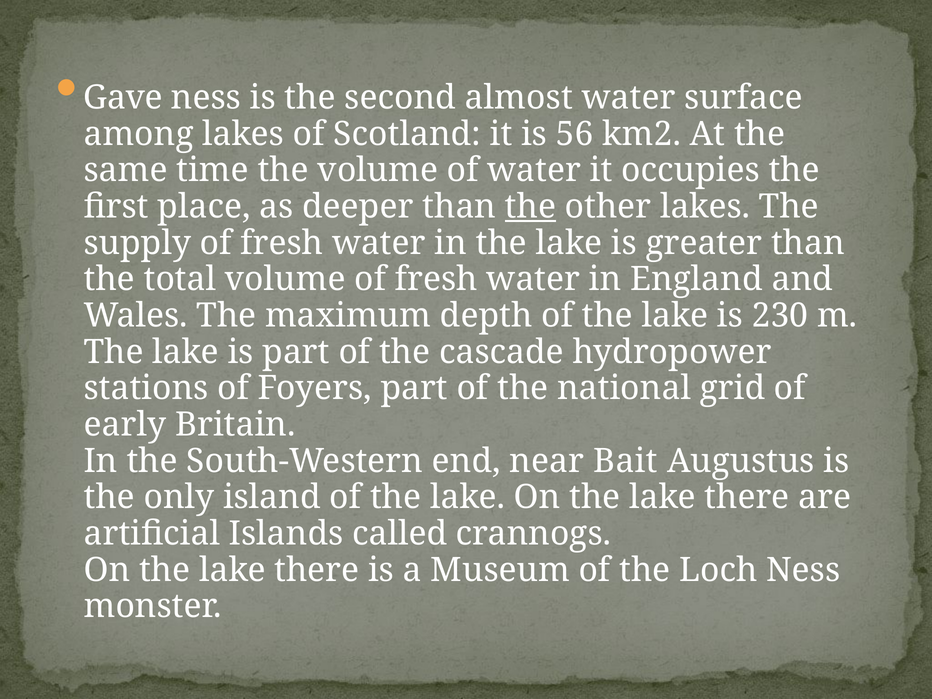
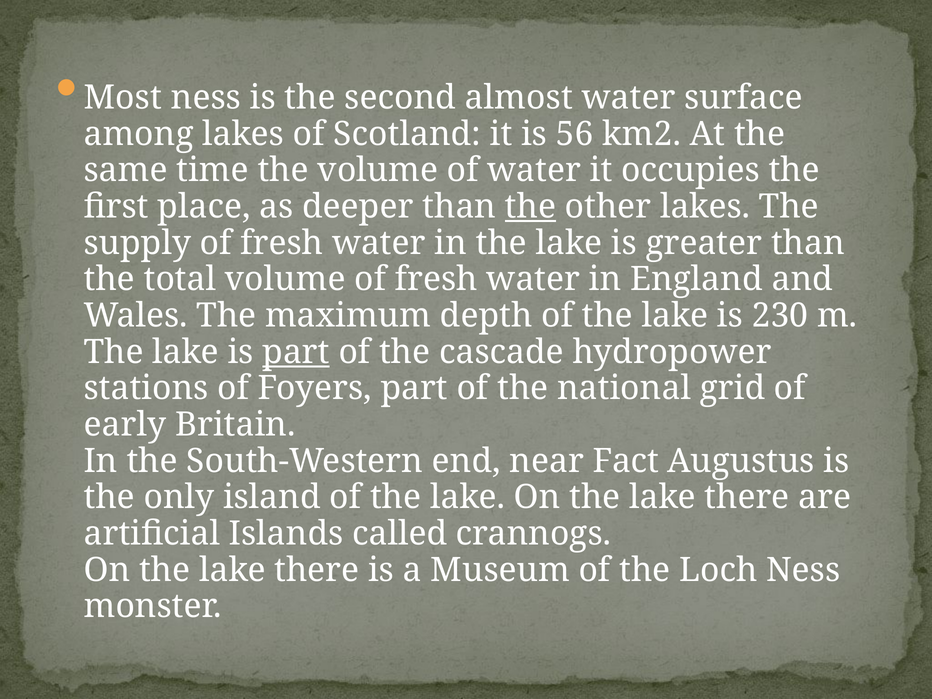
Gave: Gave -> Most
part at (296, 352) underline: none -> present
Bait: Bait -> Fact
